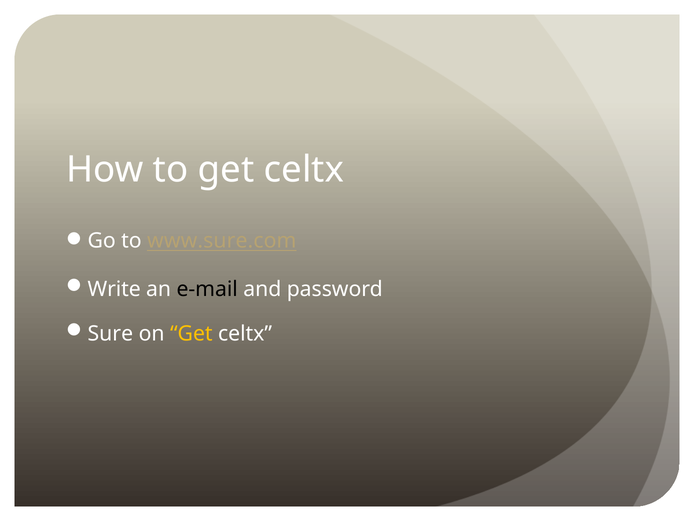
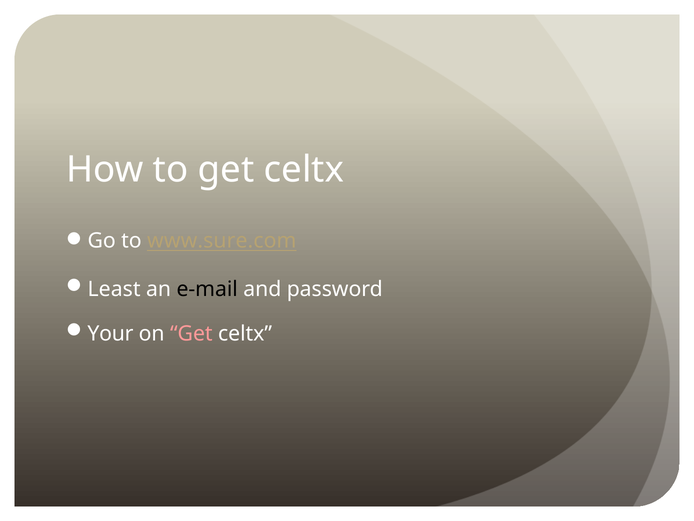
Write: Write -> Least
Sure: Sure -> Your
Get at (191, 334) colour: yellow -> pink
